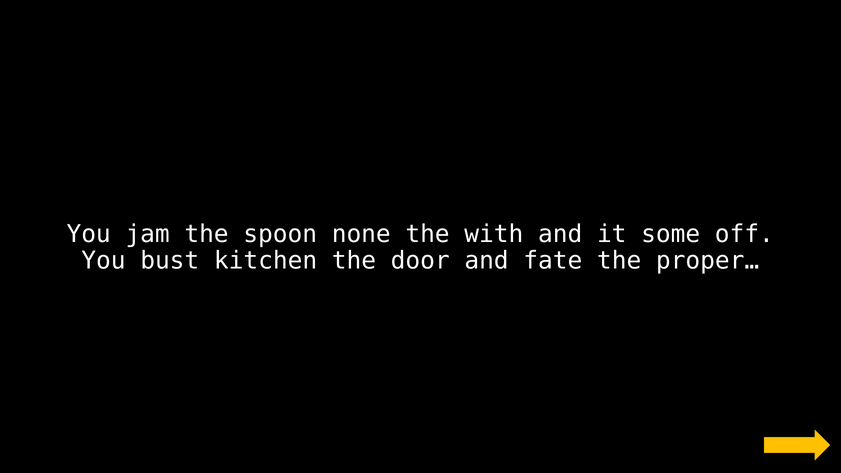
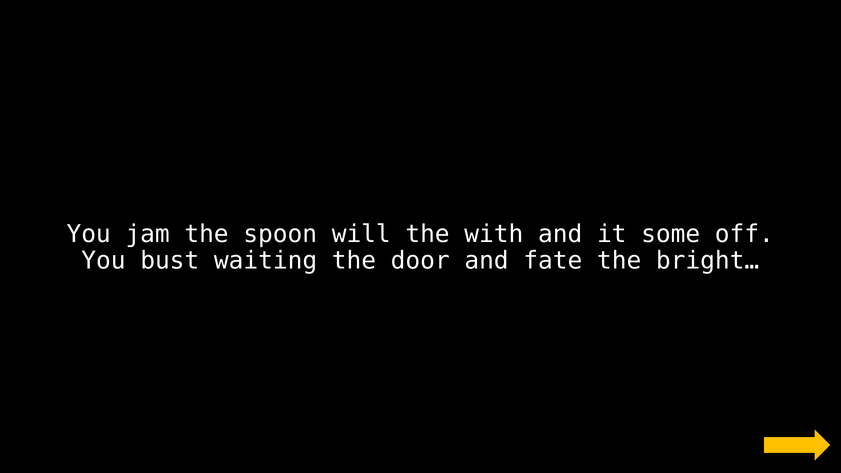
none: none -> will
kitchen: kitchen -> waiting
proper…: proper… -> bright…
